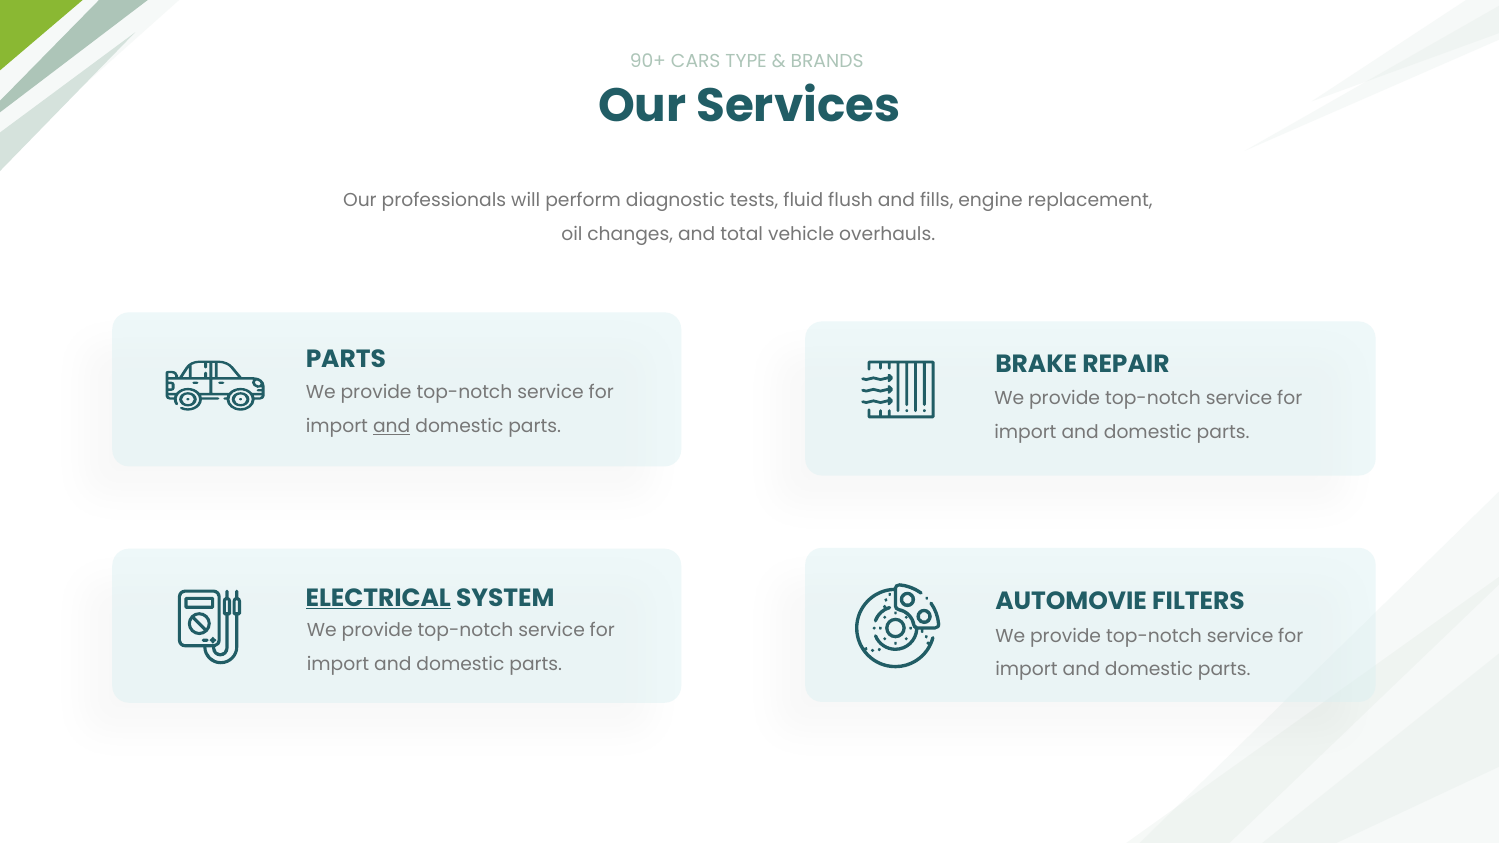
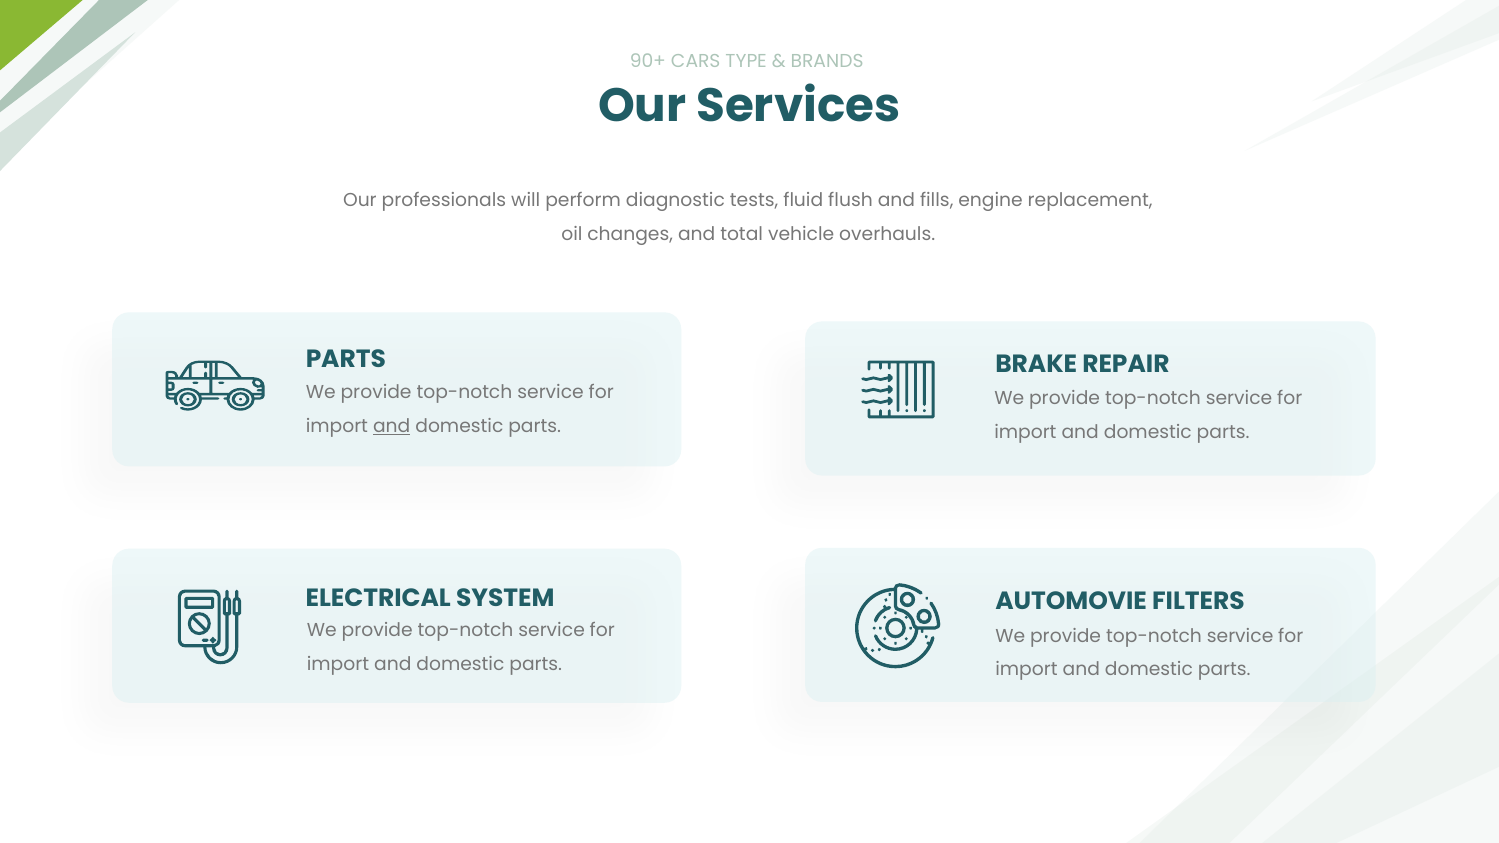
ELECTRICAL underline: present -> none
